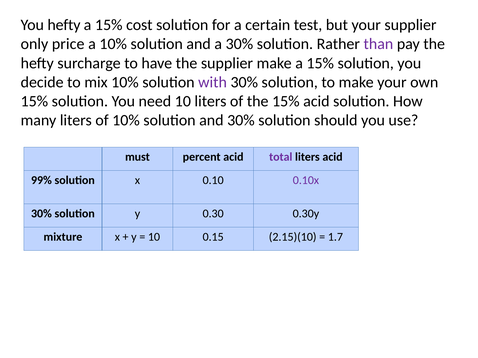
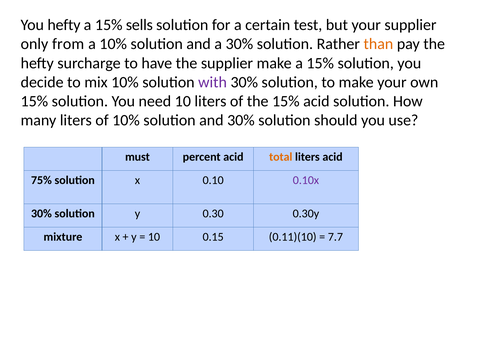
cost: cost -> sells
price: price -> from
than colour: purple -> orange
total colour: purple -> orange
99%: 99% -> 75%
2.15)(10: 2.15)(10 -> 0.11)(10
1.7: 1.7 -> 7.7
